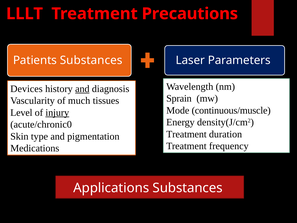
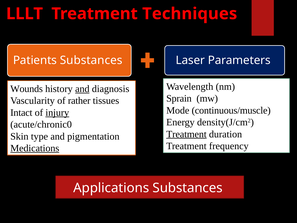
Precautions: Precautions -> Techniques
Devices: Devices -> Wounds
much: much -> rather
Level: Level -> Intact
Treatment at (186, 134) underline: none -> present
Medications underline: none -> present
